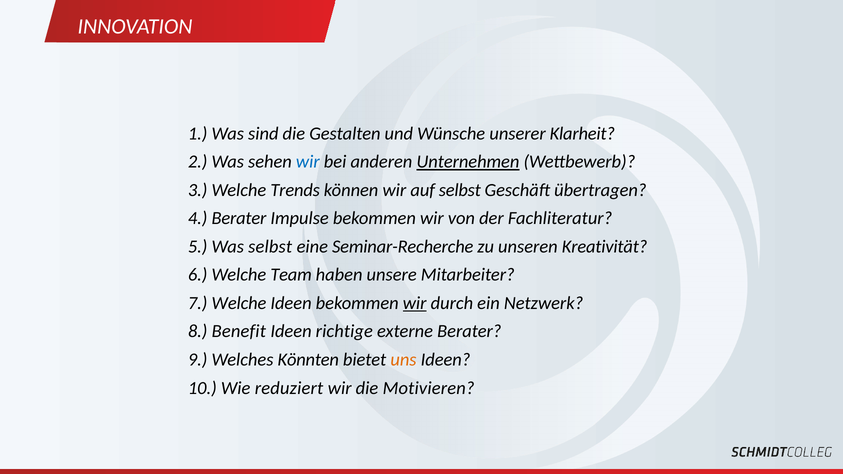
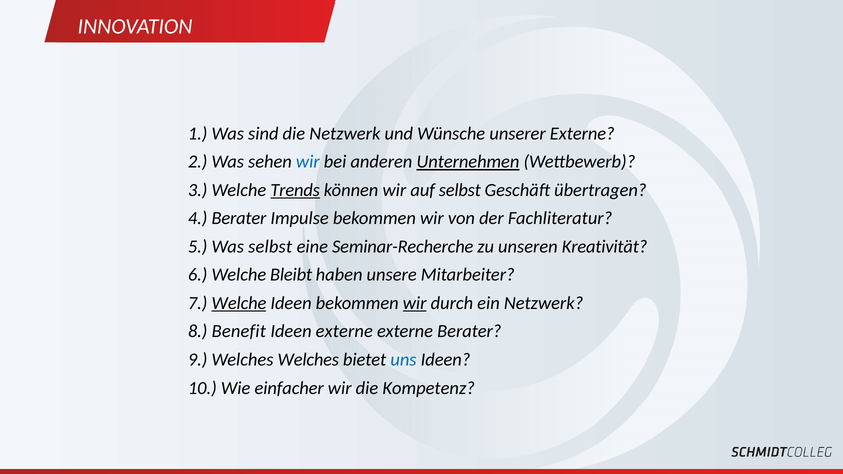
die Gestalten: Gestalten -> Netzwerk
unserer Klarheit: Klarheit -> Externe
Trends underline: none -> present
Team: Team -> Bleibt
Welche at (239, 303) underline: none -> present
Ideen richtige: richtige -> externe
Welches Könnten: Könnten -> Welches
uns colour: orange -> blue
reduziert: reduziert -> einfacher
Motivieren: Motivieren -> Kompetenz
